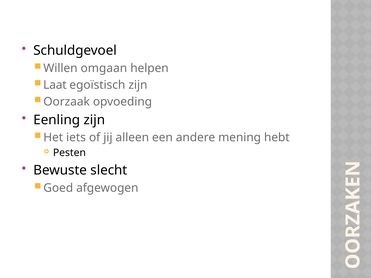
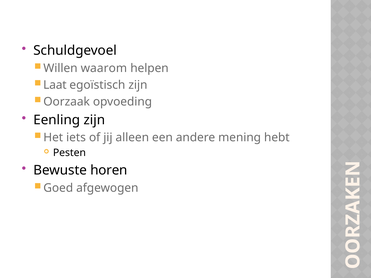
omgaan: omgaan -> waarom
slecht: slecht -> horen
